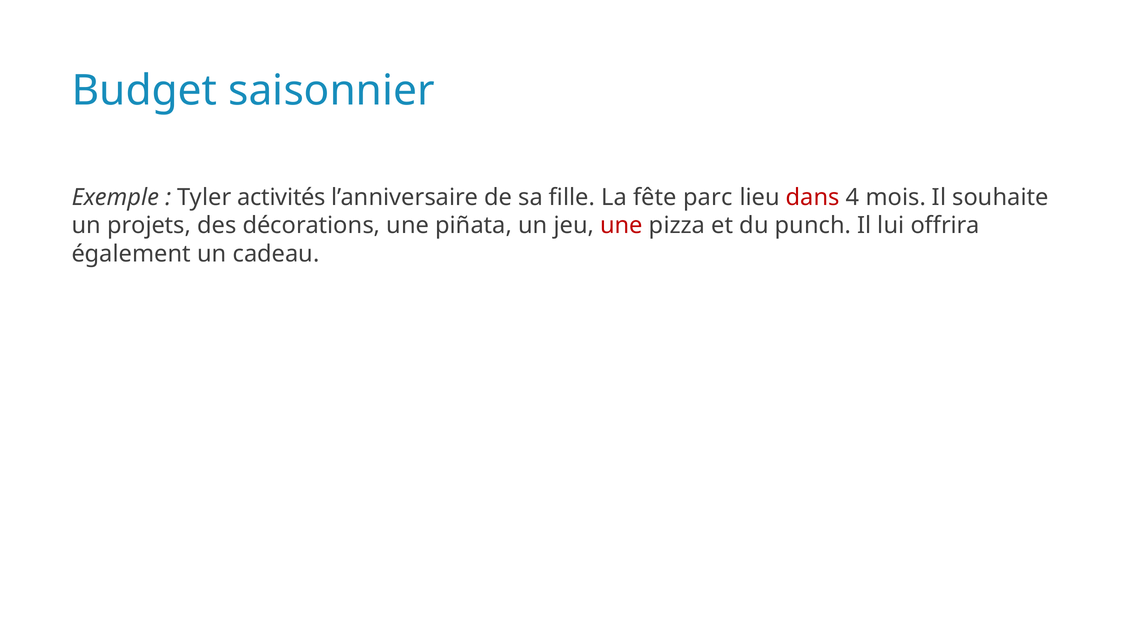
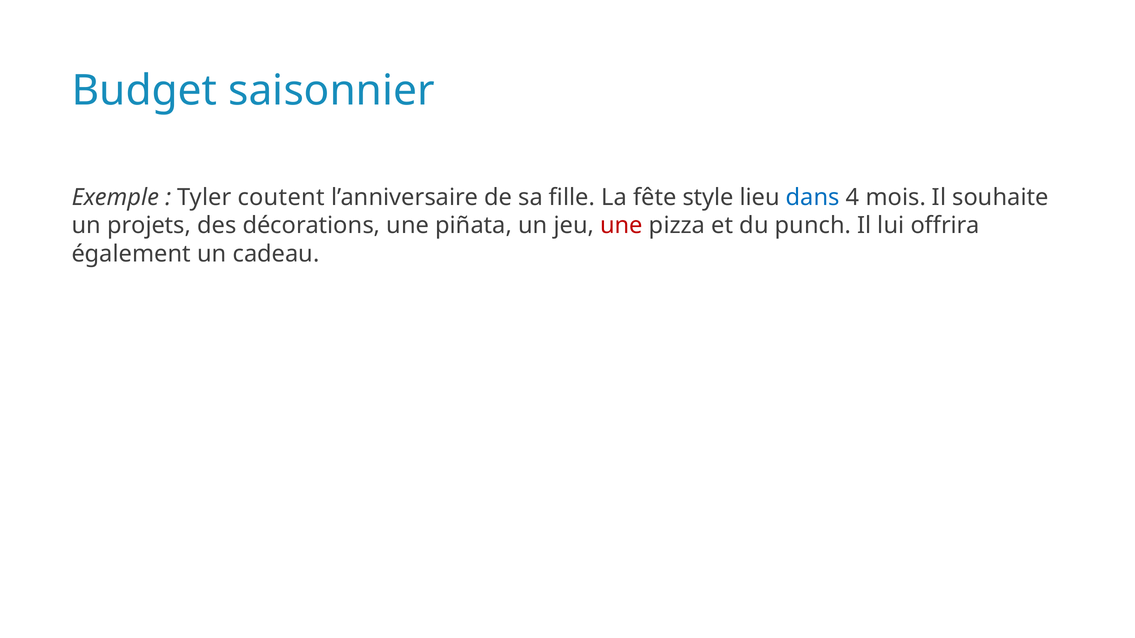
activités: activités -> coutent
parc: parc -> style
dans colour: red -> blue
